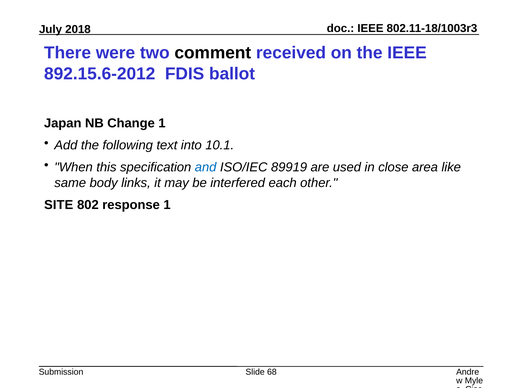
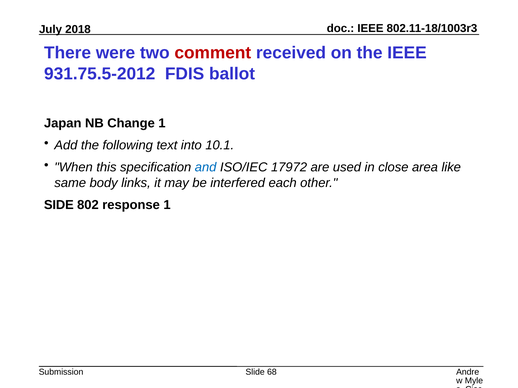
comment colour: black -> red
892.15.6-2012: 892.15.6-2012 -> 931.75.5-2012
89919: 89919 -> 17972
SITE: SITE -> SIDE
